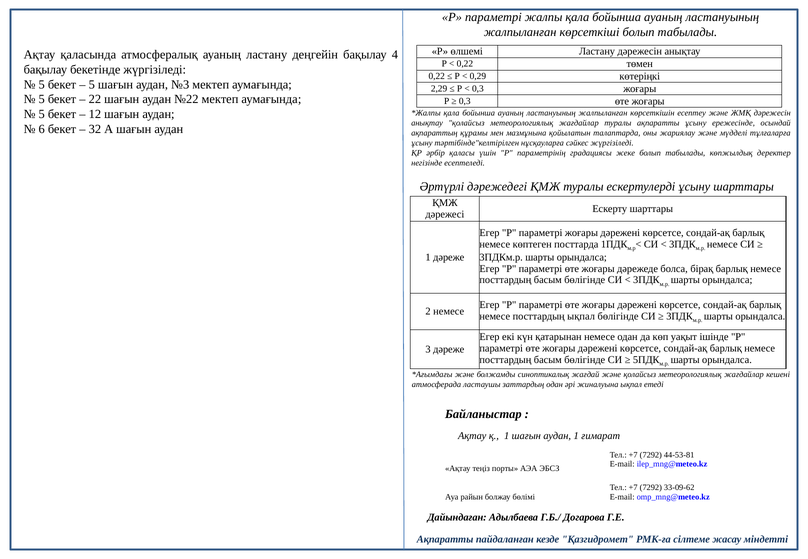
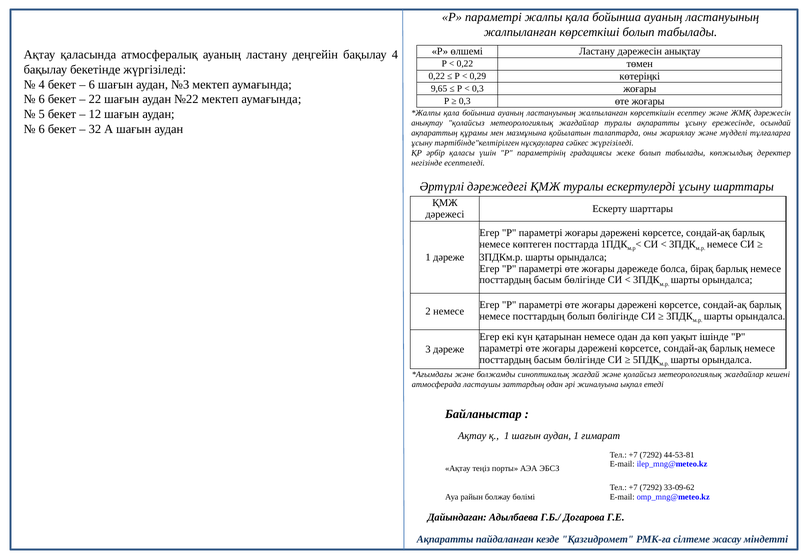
5 at (42, 85): 5 -> 4
5 at (92, 85): 5 -> 6
2,29: 2,29 -> 9,65
5 at (42, 99): 5 -> 6
посттардың ықпал: ықпал -> болып
